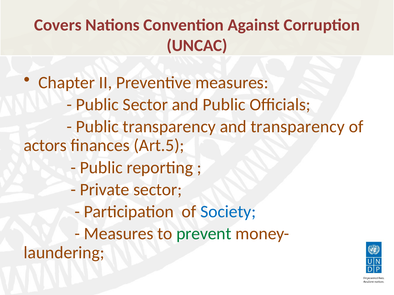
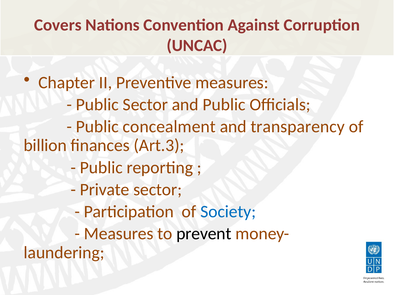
Public transparency: transparency -> concealment
actors: actors -> billion
Art.5: Art.5 -> Art.3
prevent colour: green -> black
